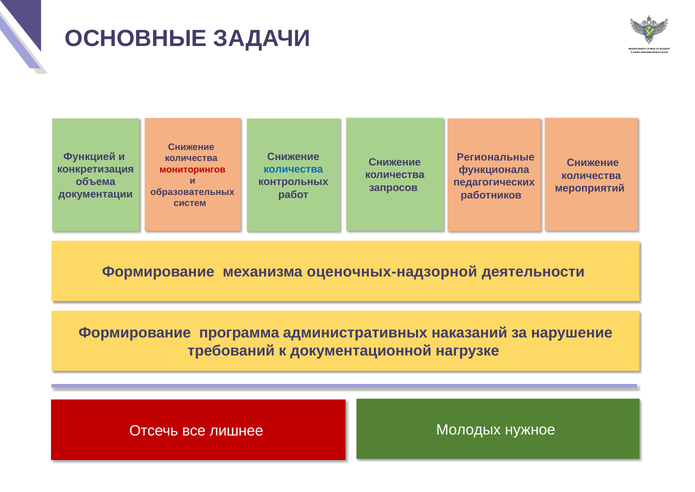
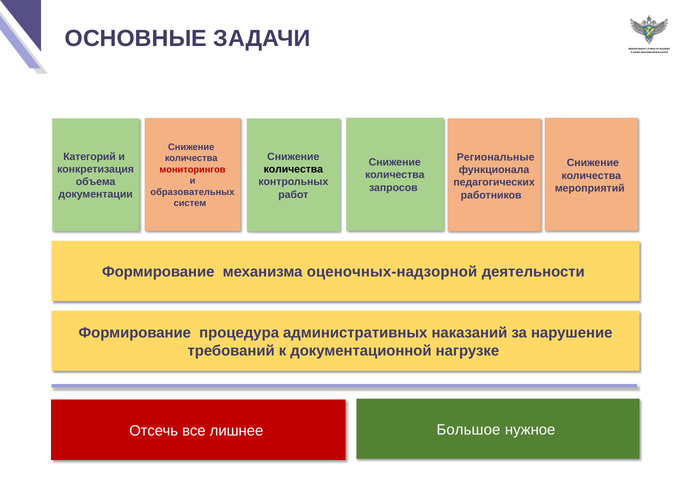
Функцией: Функцией -> Категорий
количества at (293, 169) colour: blue -> black
программа: программа -> процедура
Молодых: Молодых -> Большое
